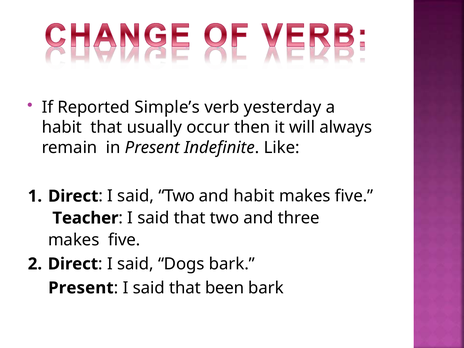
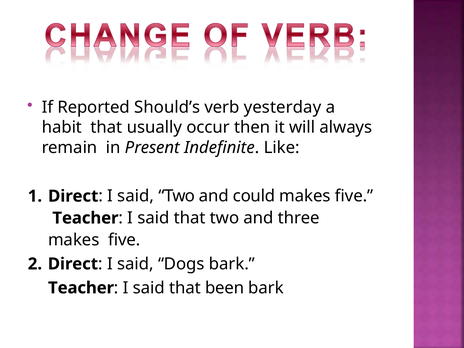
Simple’s: Simple’s -> Should’s
and habit: habit -> could
Present at (81, 288): Present -> Teacher
